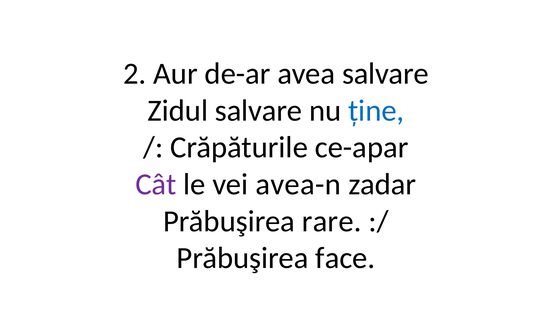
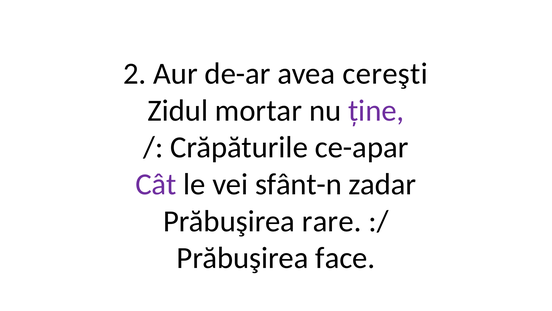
avea salvare: salvare -> cereşti
Zidul salvare: salvare -> mortar
ține colour: blue -> purple
avea-n: avea-n -> sfânt-n
